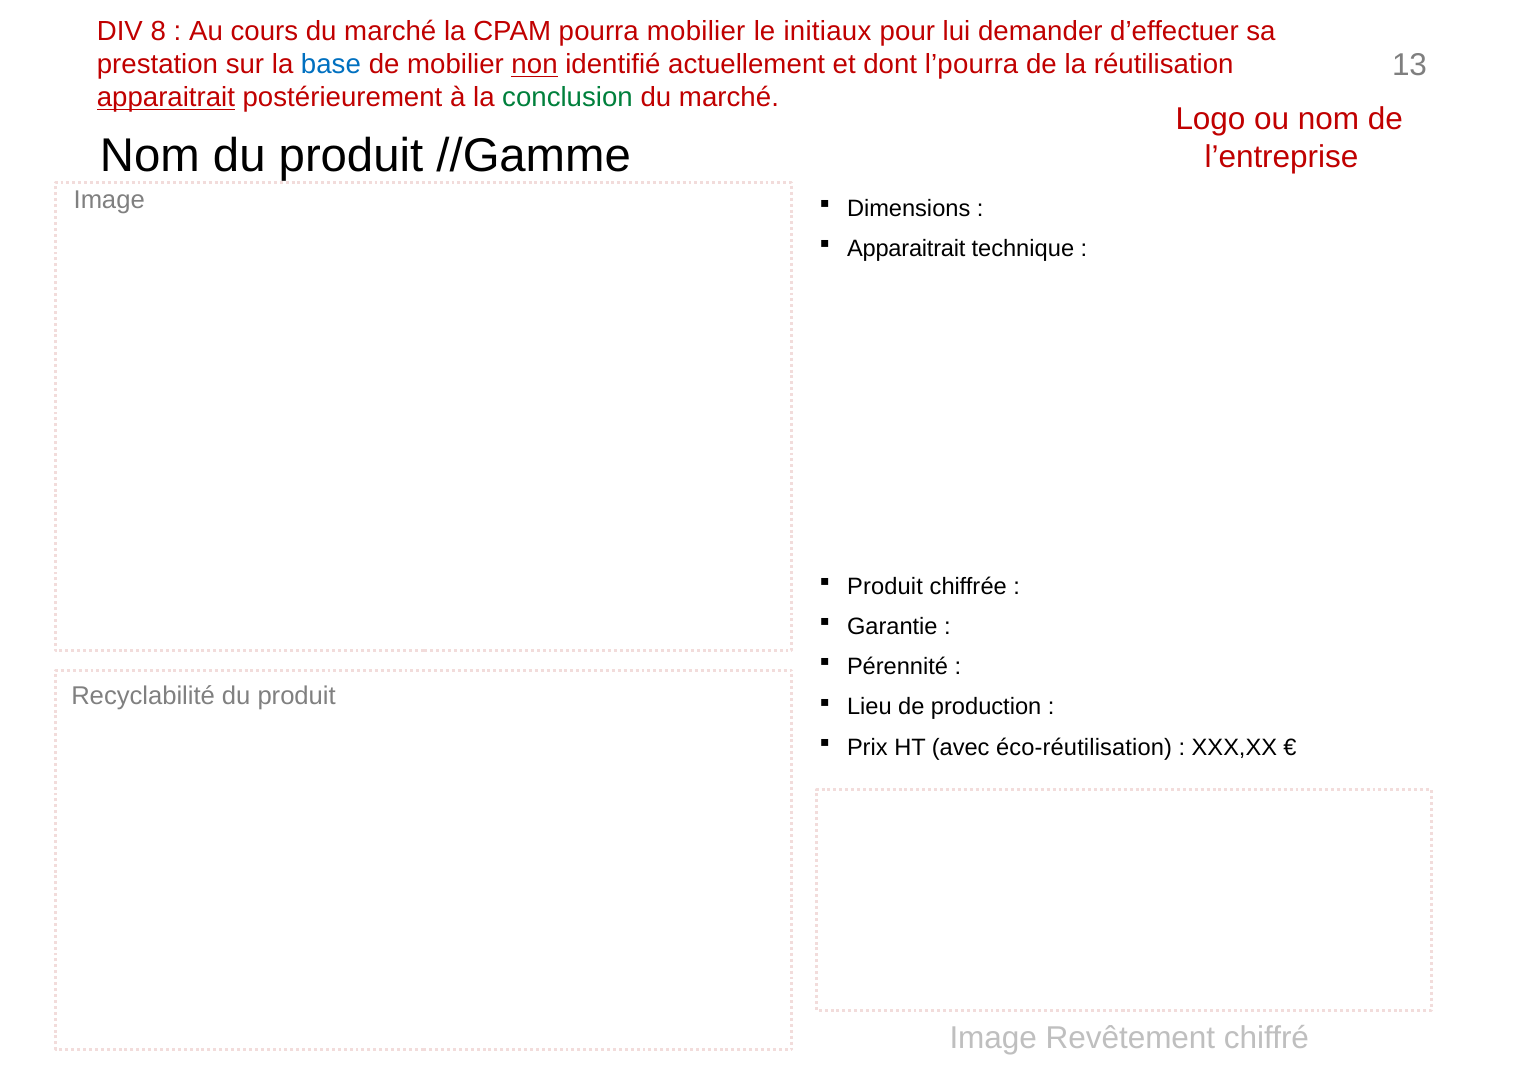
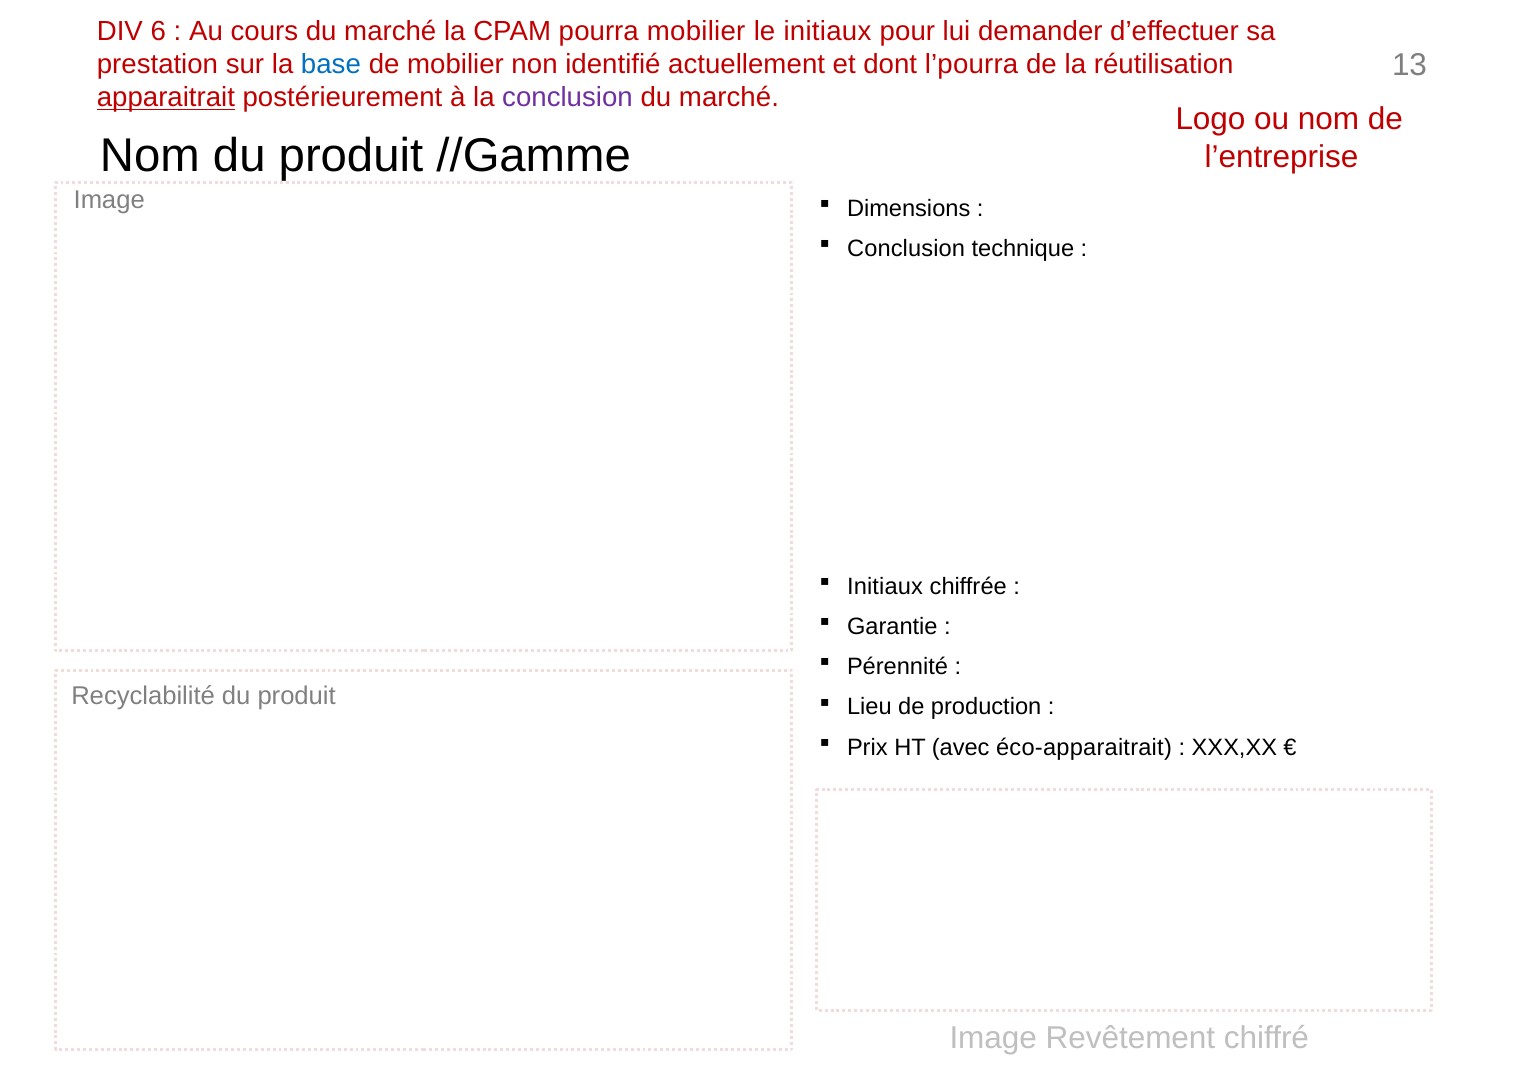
8: 8 -> 6
non underline: present -> none
conclusion at (568, 98) colour: green -> purple
Apparaitrait at (906, 249): Apparaitrait -> Conclusion
Produit at (885, 587): Produit -> Initiaux
éco-réutilisation: éco-réutilisation -> éco-apparaitrait
